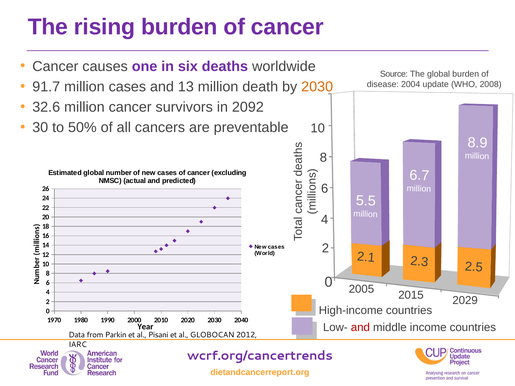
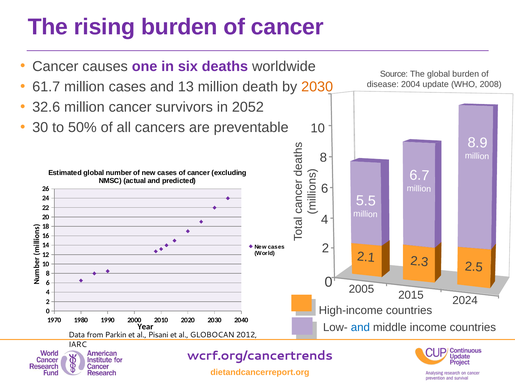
91.7: 91.7 -> 61.7
2092: 2092 -> 2052
2029: 2029 -> 2024
and at (360, 328) colour: red -> blue
